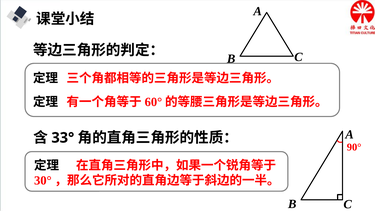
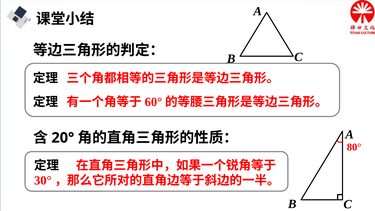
33°: 33° -> 20°
90°: 90° -> 80°
